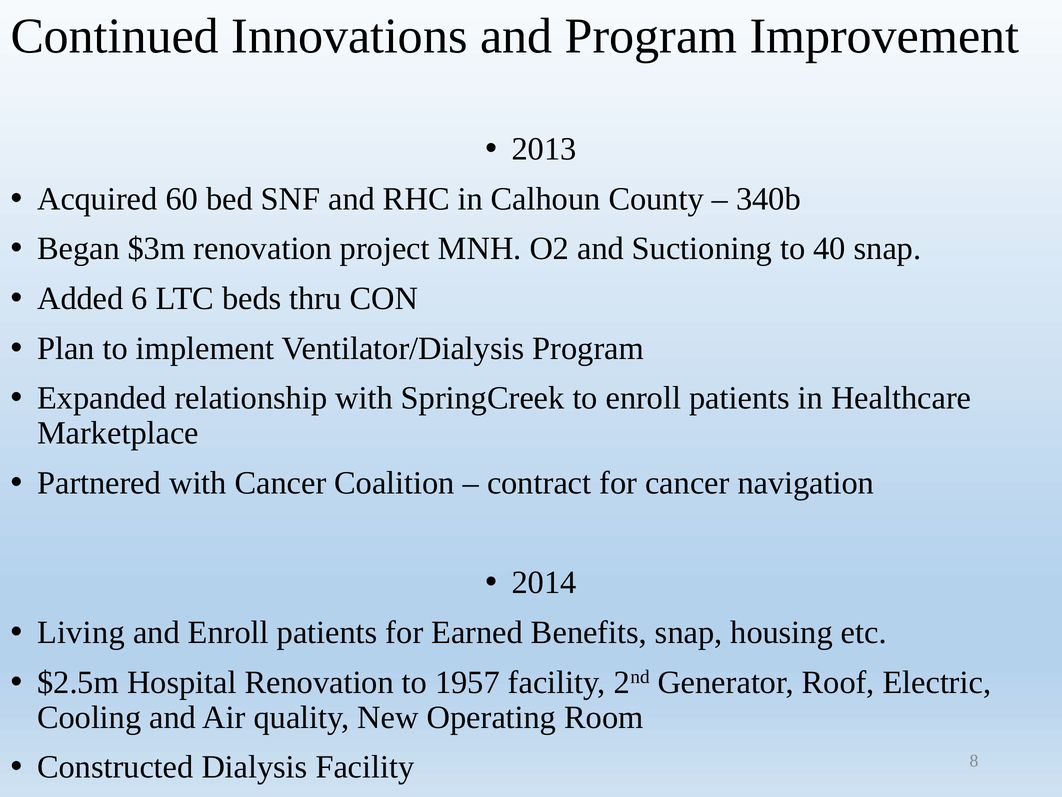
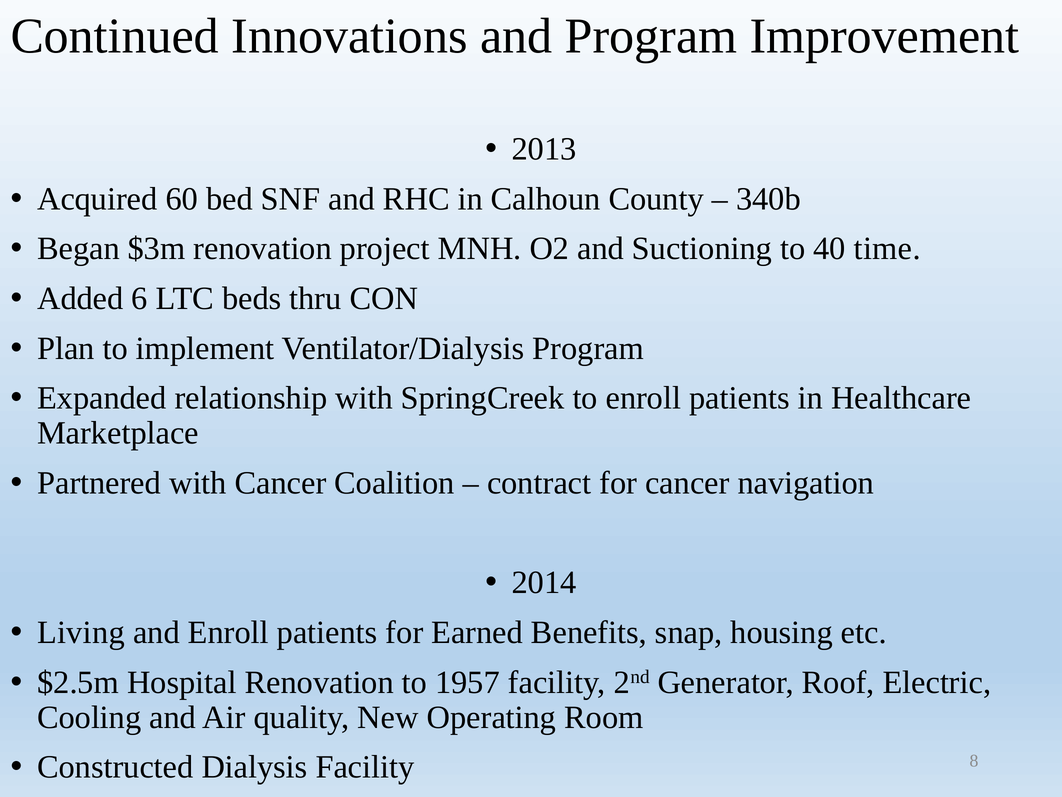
40 snap: snap -> time
